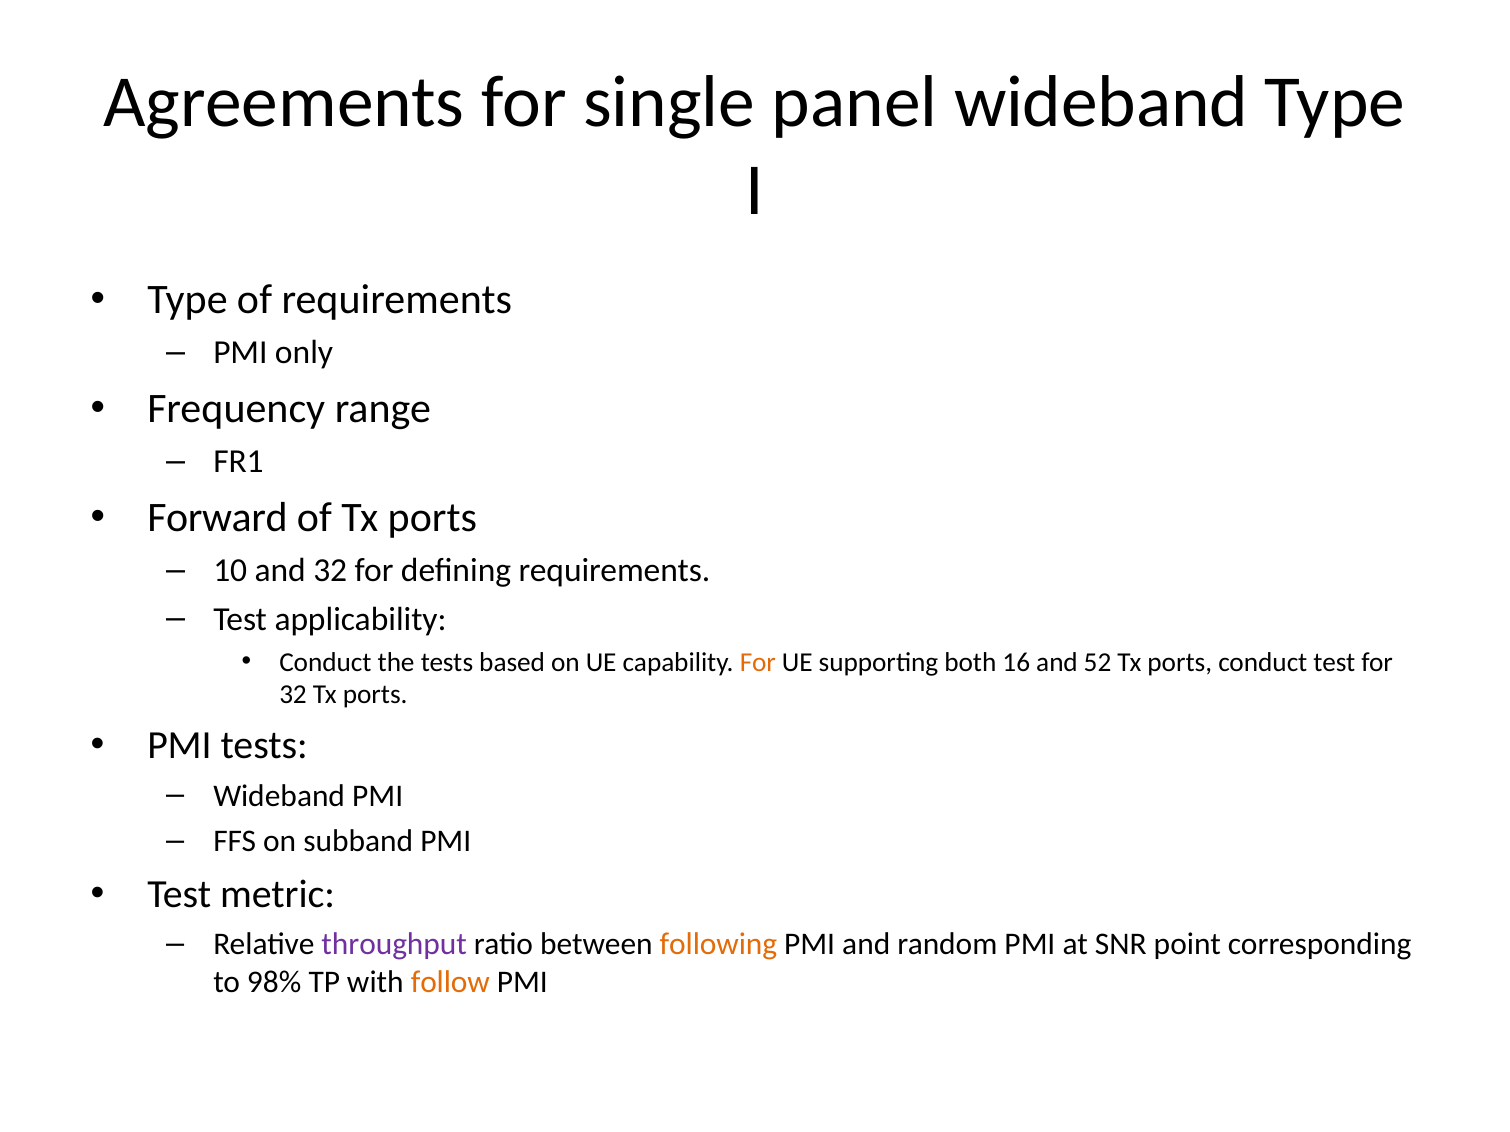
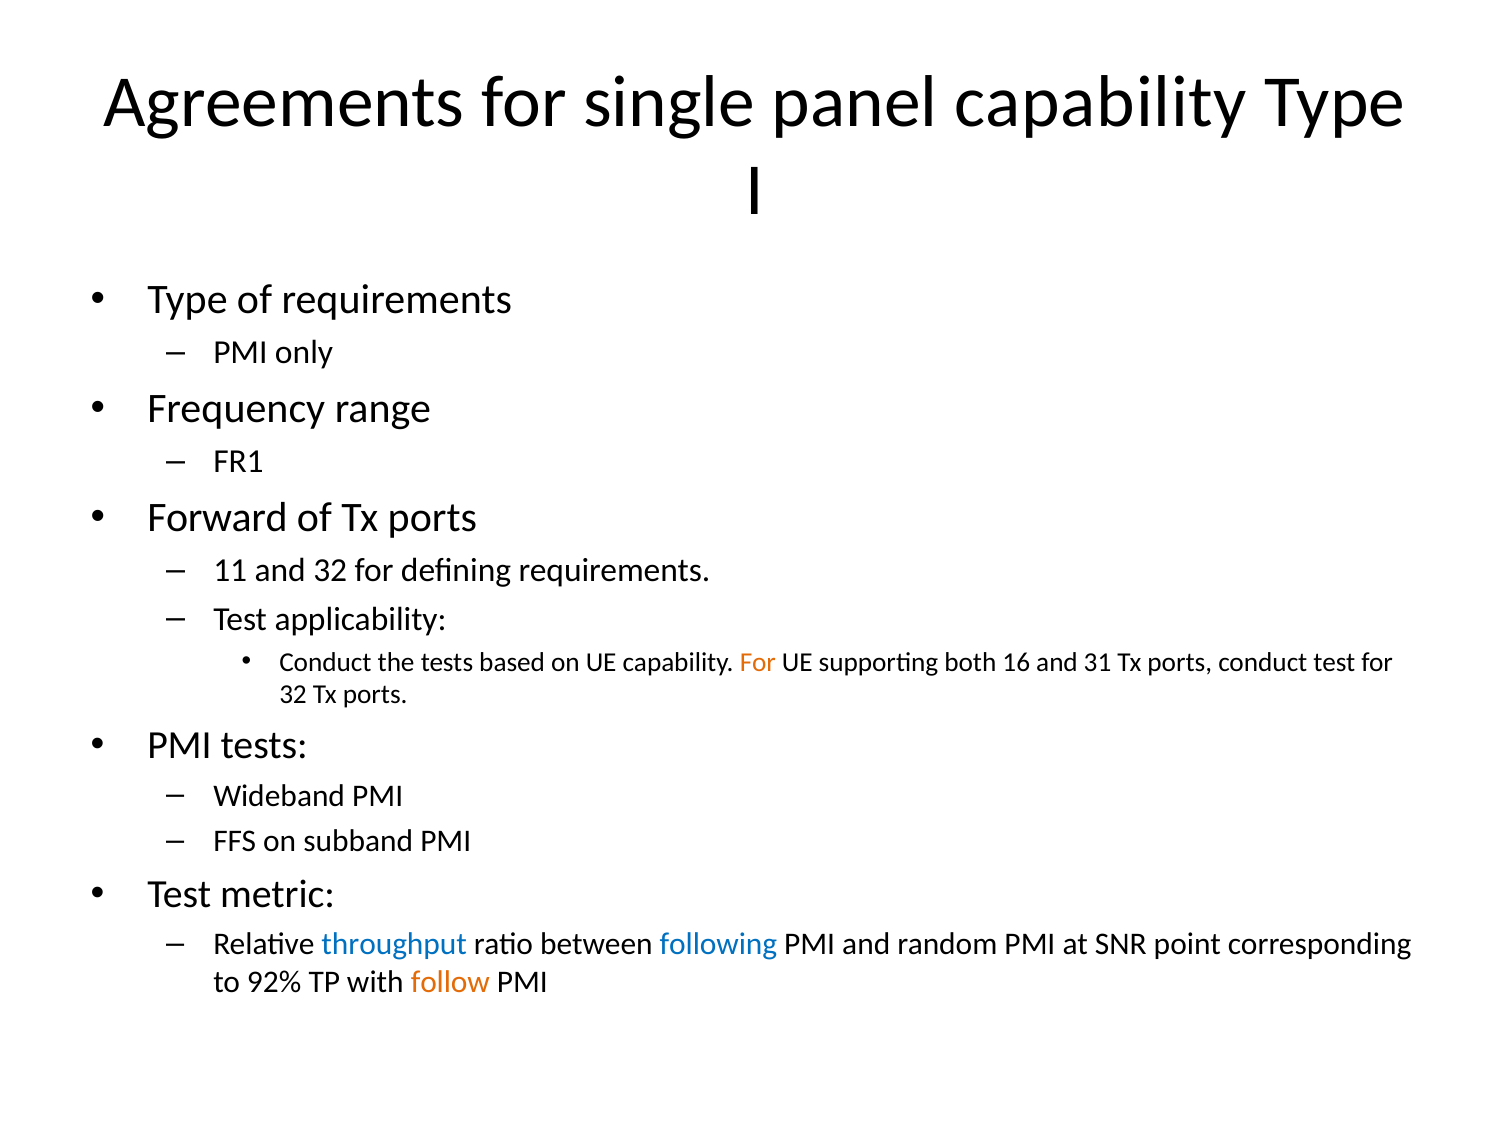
panel wideband: wideband -> capability
10: 10 -> 11
52: 52 -> 31
throughput colour: purple -> blue
following colour: orange -> blue
98%: 98% -> 92%
